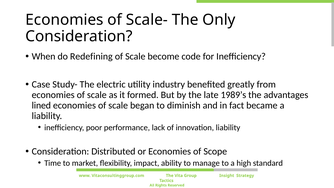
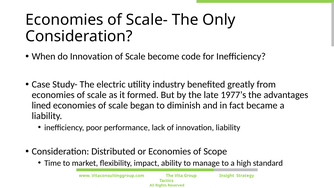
do Redefining: Redefining -> Innovation
1989’s: 1989’s -> 1977’s
